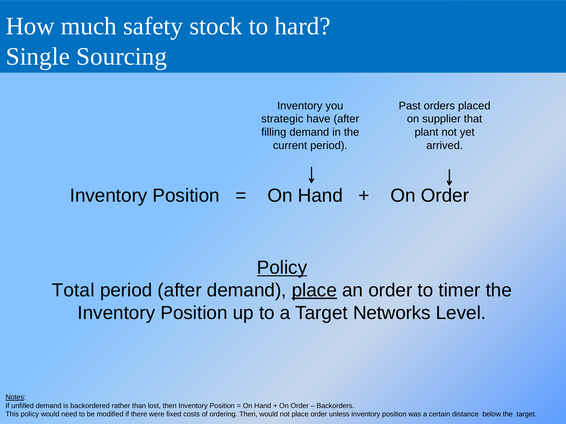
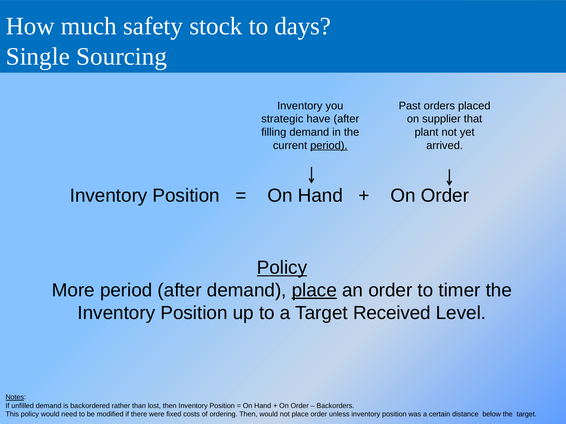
hard: hard -> days
period at (329, 146) underline: none -> present
Total: Total -> More
Networks: Networks -> Received
